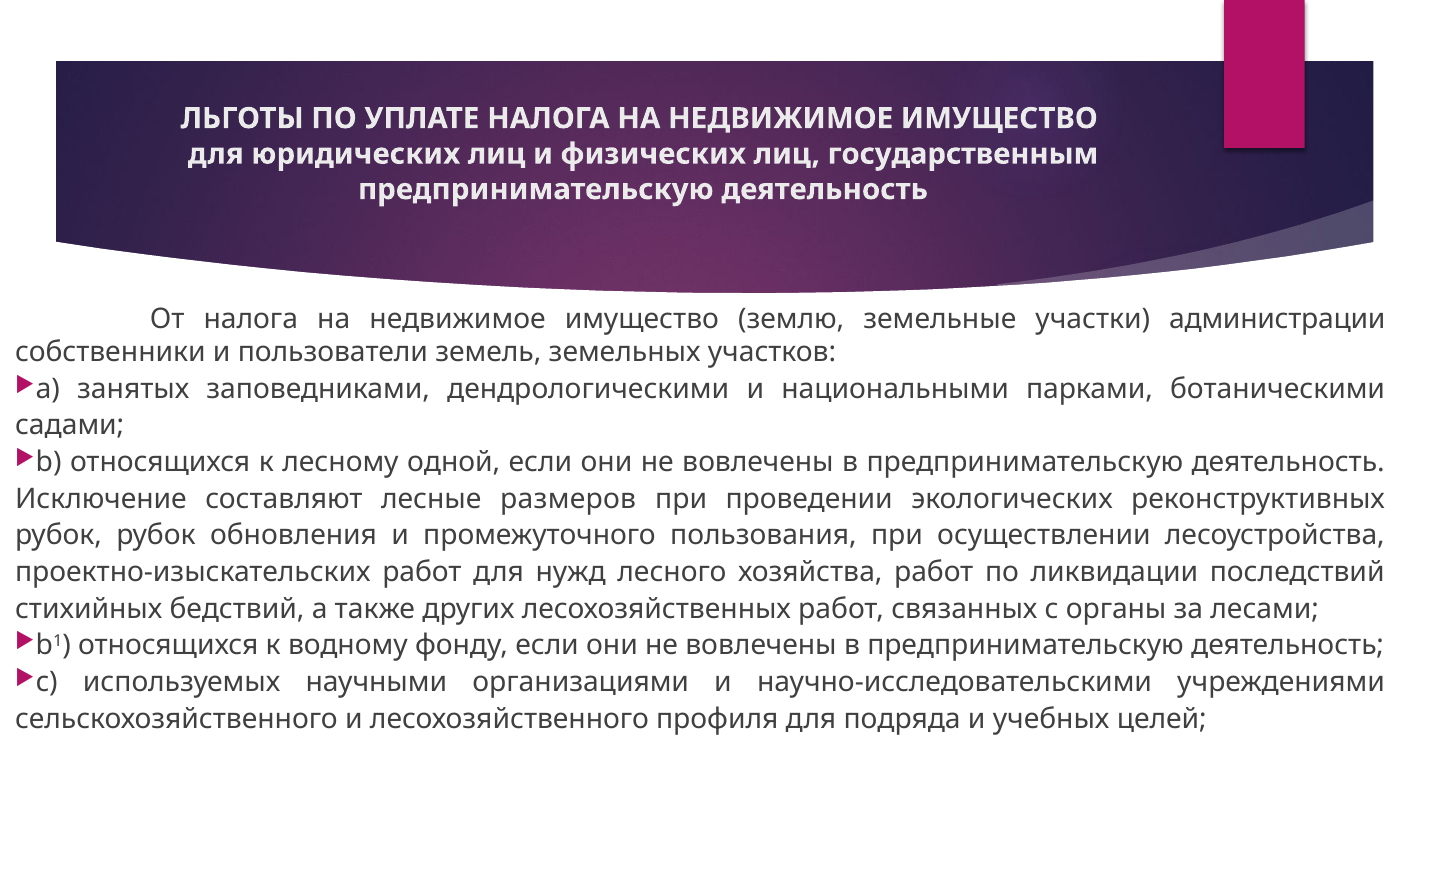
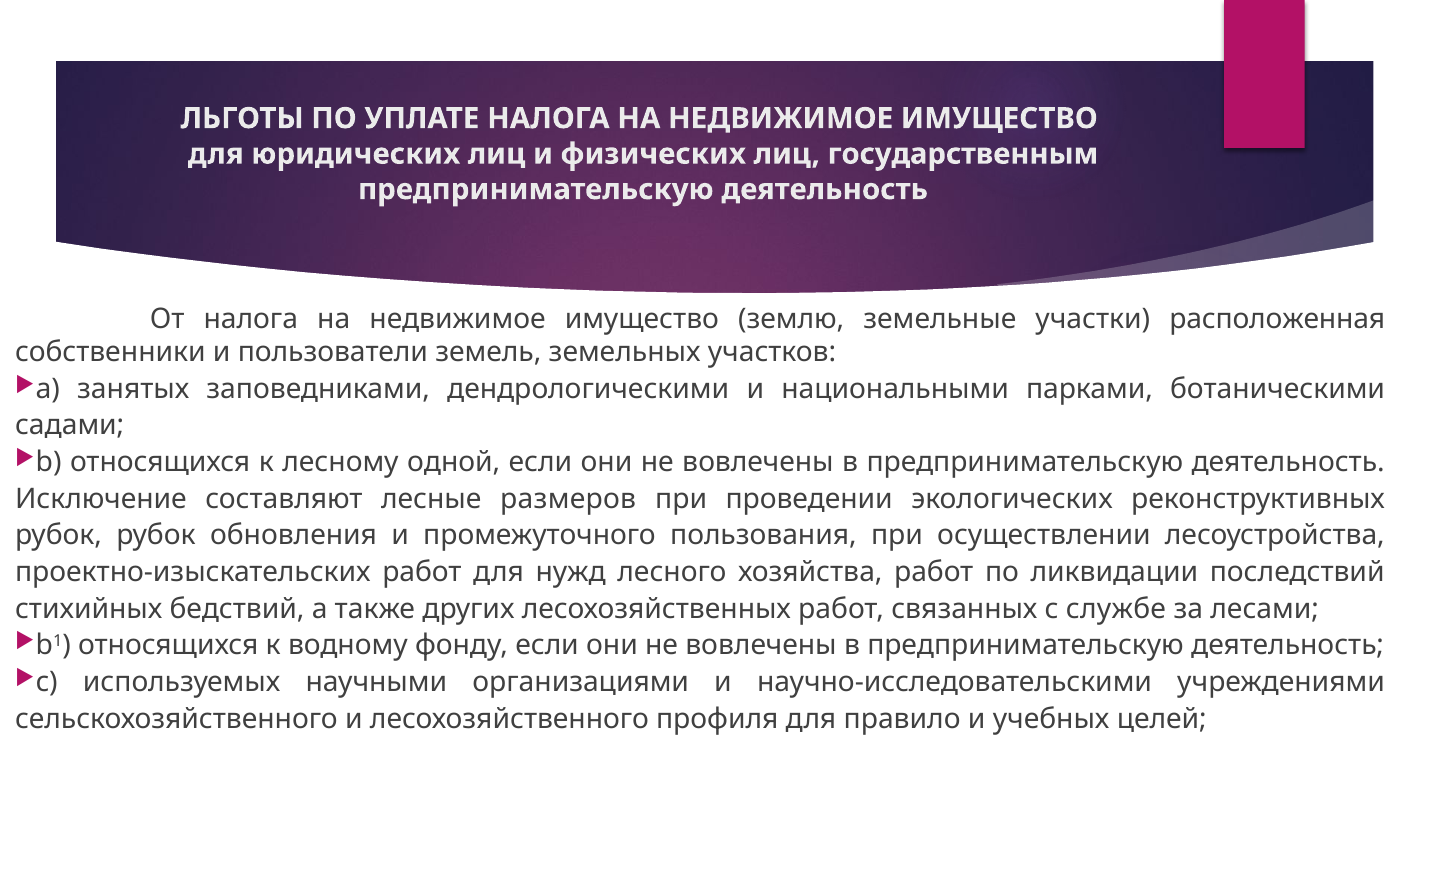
администрации: администрации -> расположенная
органы: органы -> службе
подряда: подряда -> правило
